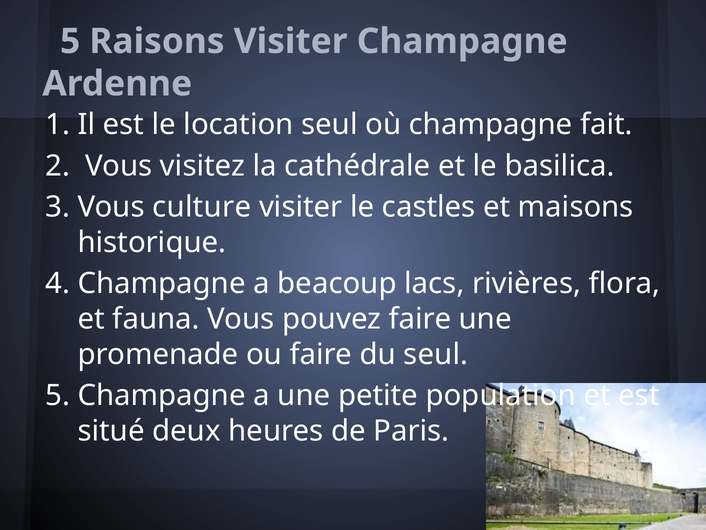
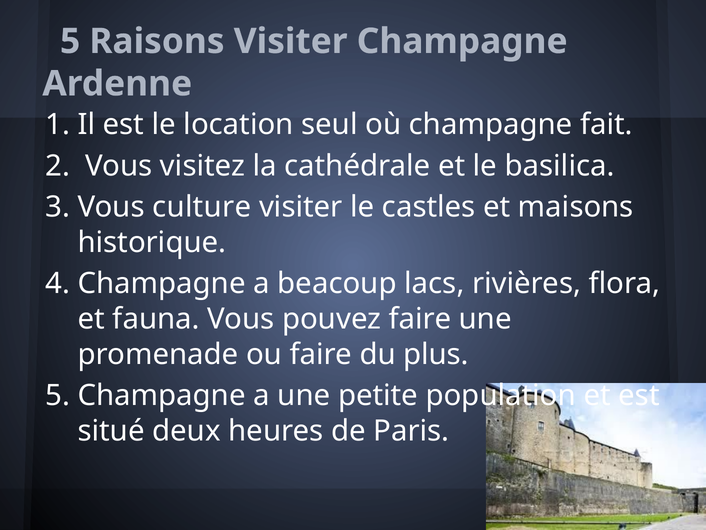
du seul: seul -> plus
